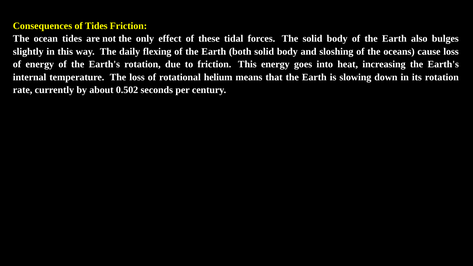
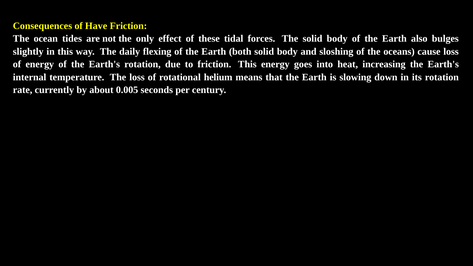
of Tides: Tides -> Have
0.502: 0.502 -> 0.005
